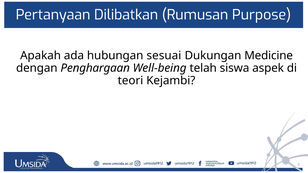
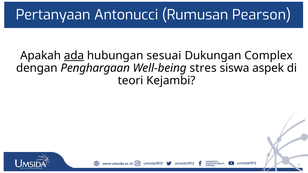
Dilibatkan: Dilibatkan -> Antonucci
Purpose: Purpose -> Pearson
ada underline: none -> present
Medicine: Medicine -> Complex
telah: telah -> stres
